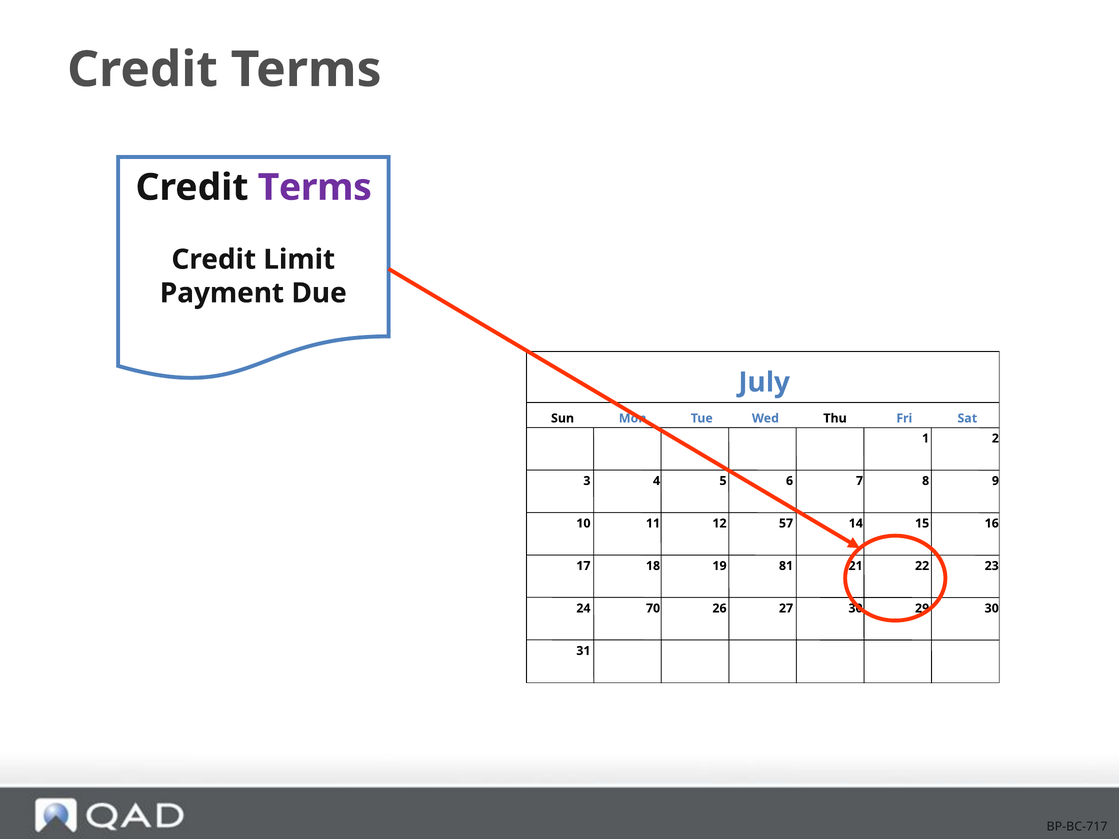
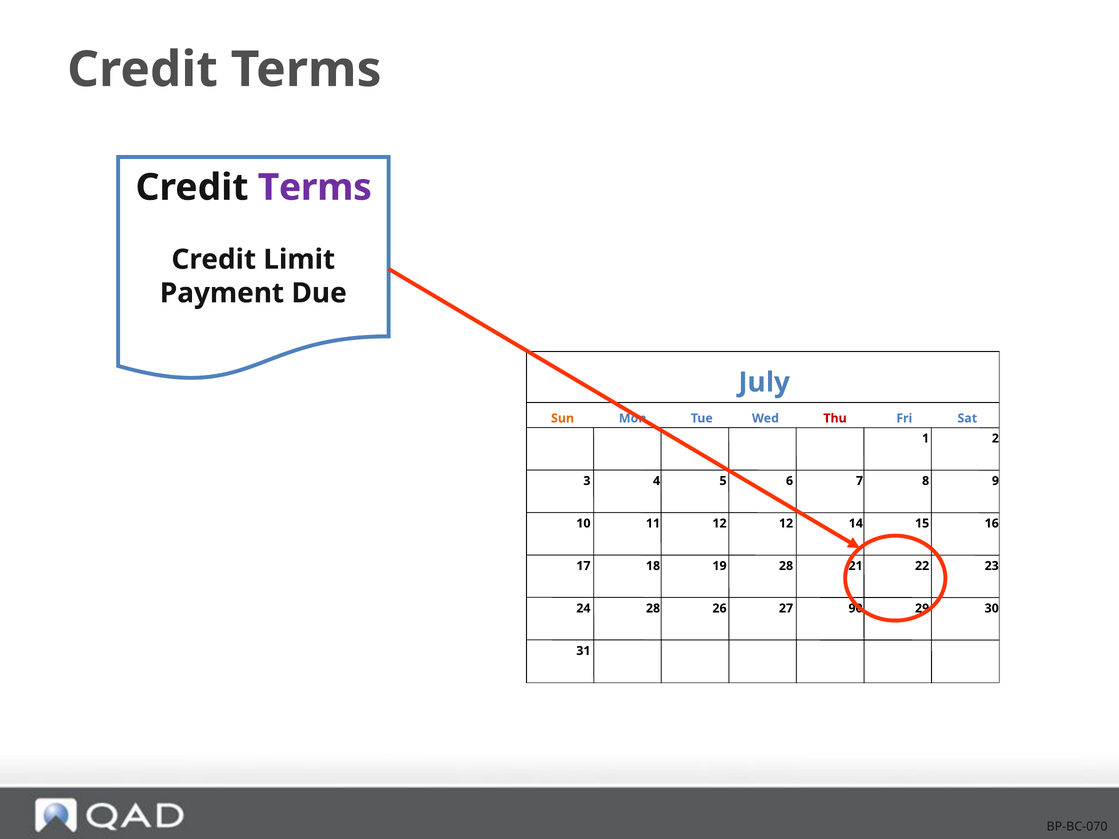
Sun colour: black -> orange
Thu colour: black -> red
12 57: 57 -> 12
19 81: 81 -> 28
24 70: 70 -> 28
27 30: 30 -> 90
BP-BC-717: BP-BC-717 -> BP-BC-070
